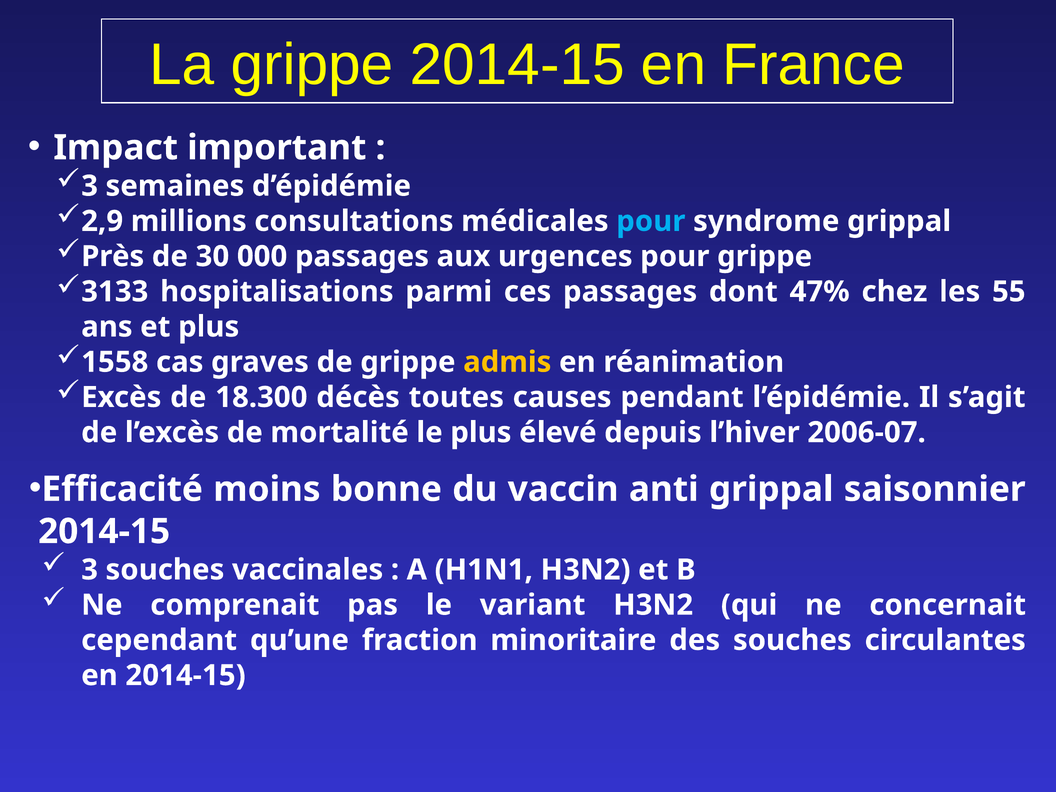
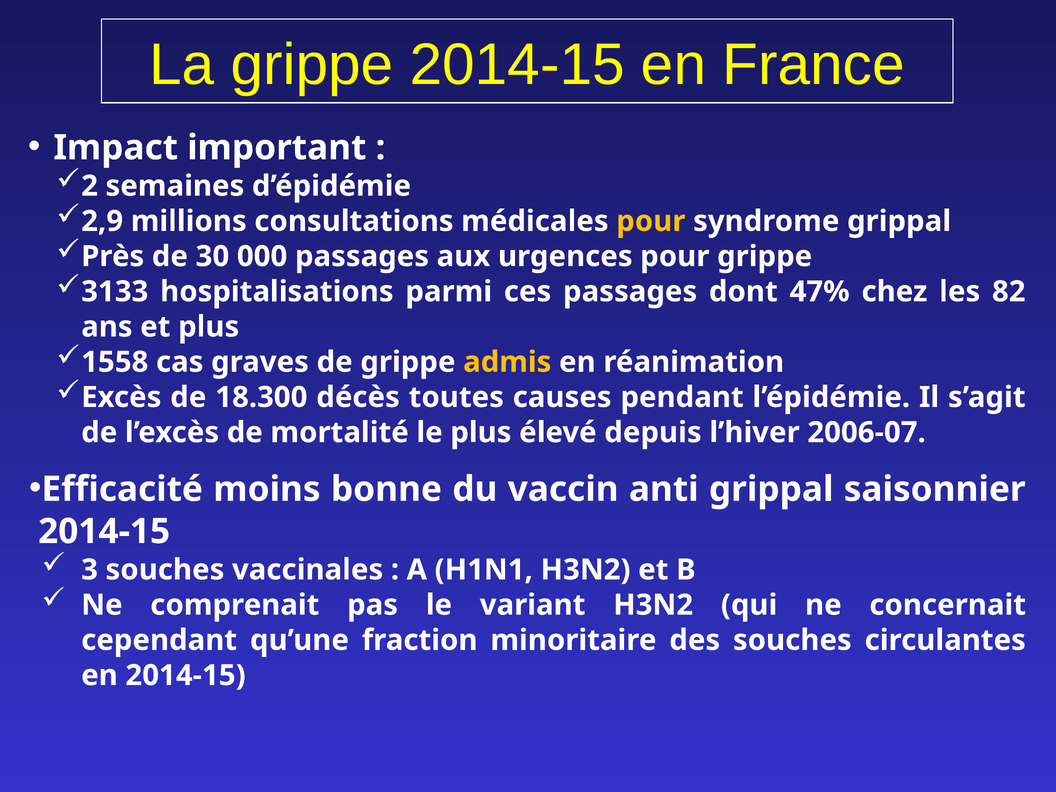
3 at (90, 186): 3 -> 2
pour at (651, 221) colour: light blue -> yellow
55: 55 -> 82
